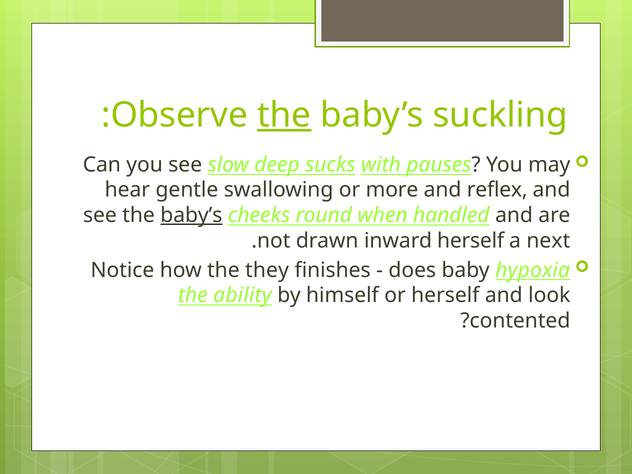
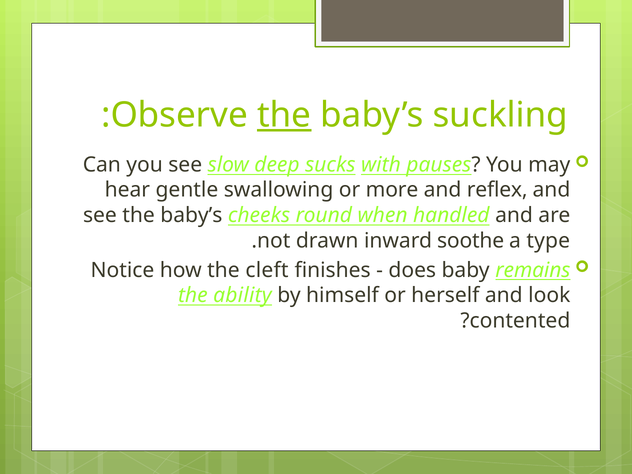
baby’s at (191, 215) underline: present -> none
inward herself: herself -> soothe
next: next -> type
they: they -> cleft
hypoxia: hypoxia -> remains
